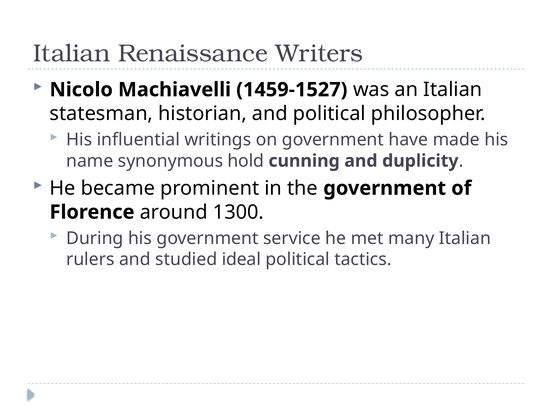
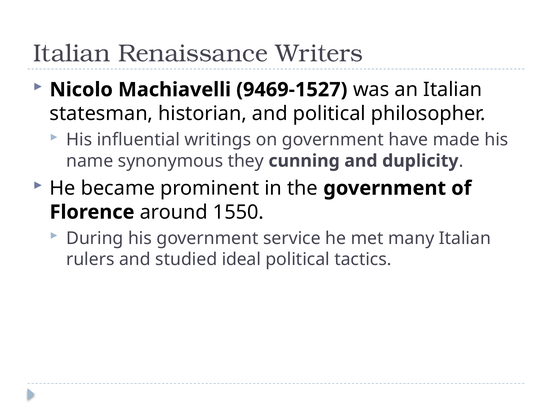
1459-1527: 1459-1527 -> 9469-1527
hold: hold -> they
1300: 1300 -> 1550
